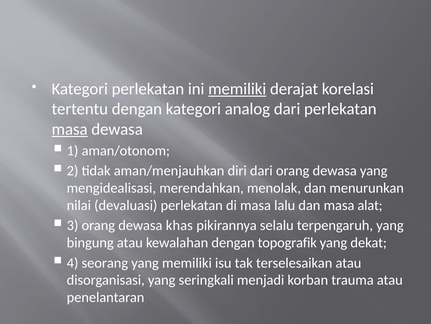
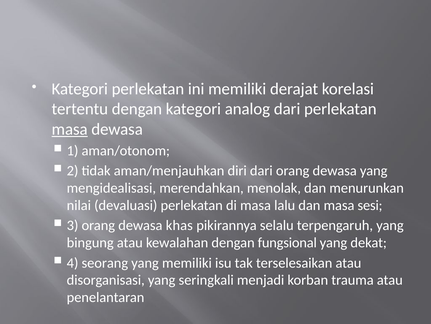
memiliki at (237, 89) underline: present -> none
alat: alat -> sesi
topografik: topografik -> fungsional
